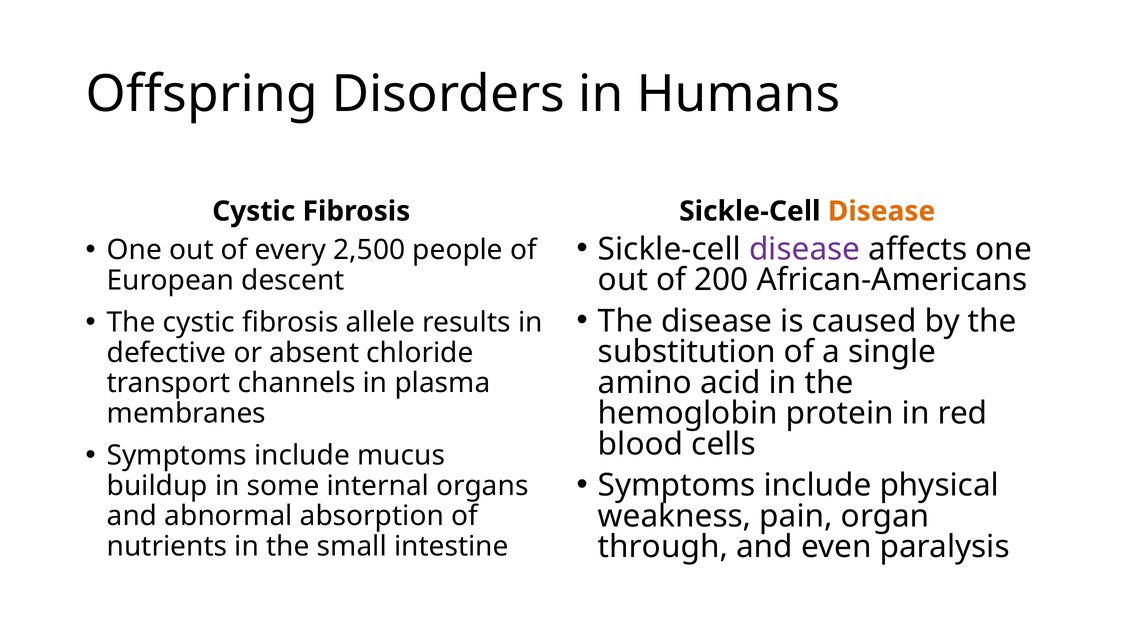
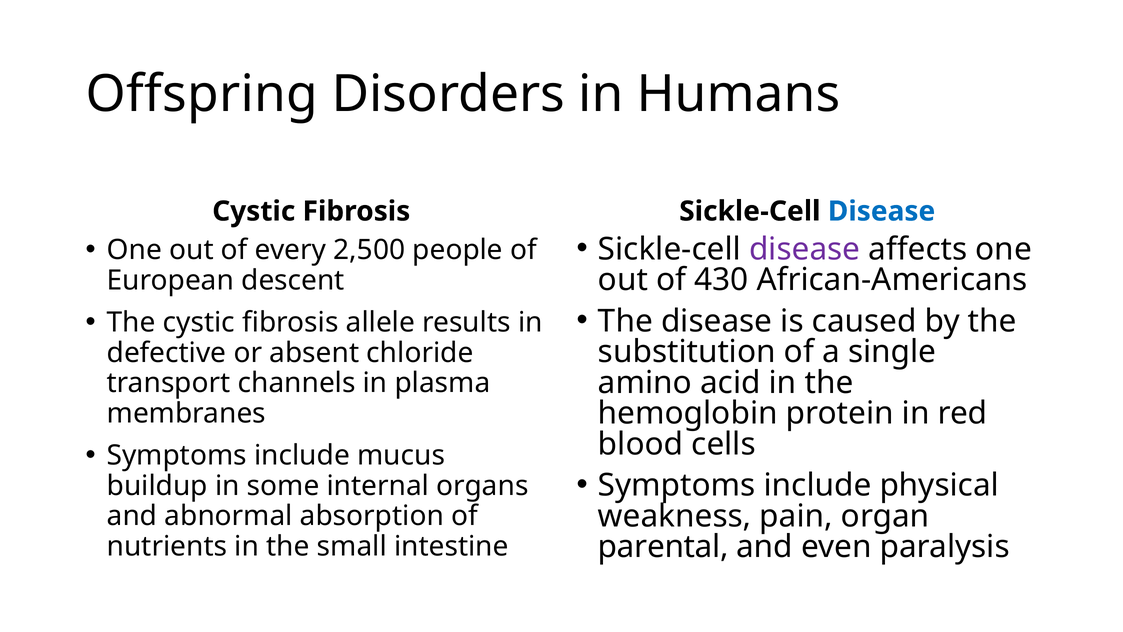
Disease at (881, 211) colour: orange -> blue
200: 200 -> 430
through: through -> parental
